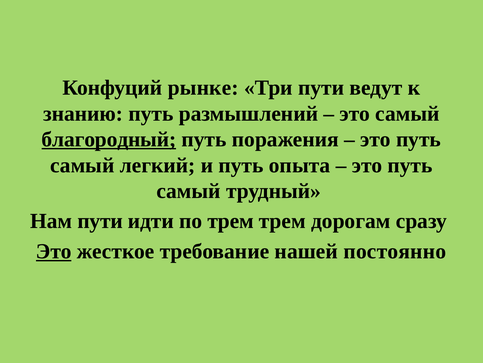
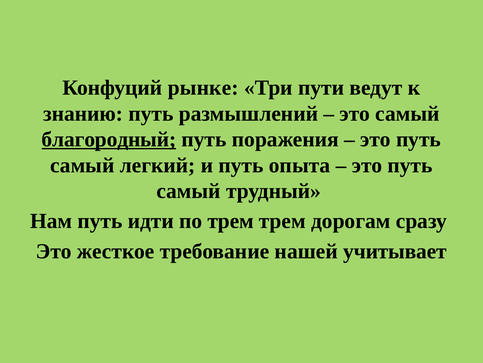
Нам пути: пути -> путь
Это at (54, 251) underline: present -> none
постоянно: постоянно -> учитывает
